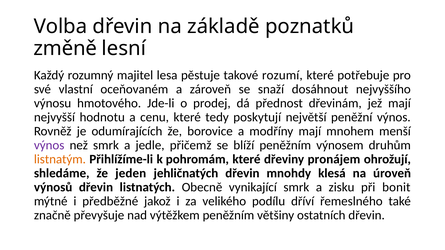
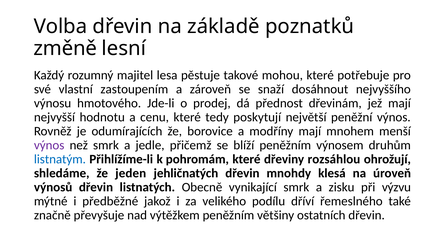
rozumí: rozumí -> mohou
oceňovaném: oceňovaném -> zastoupením
listnatým colour: orange -> blue
pronájem: pronájem -> rozsáhlou
bonit: bonit -> výzvu
